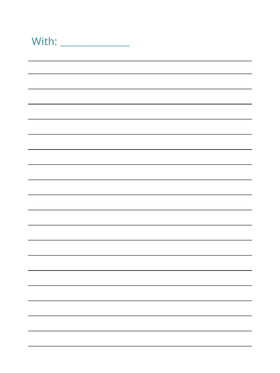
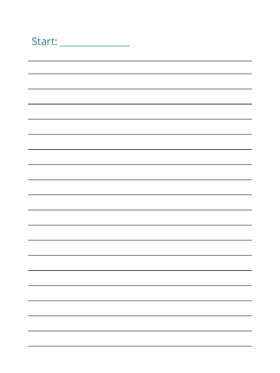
With: With -> Start
